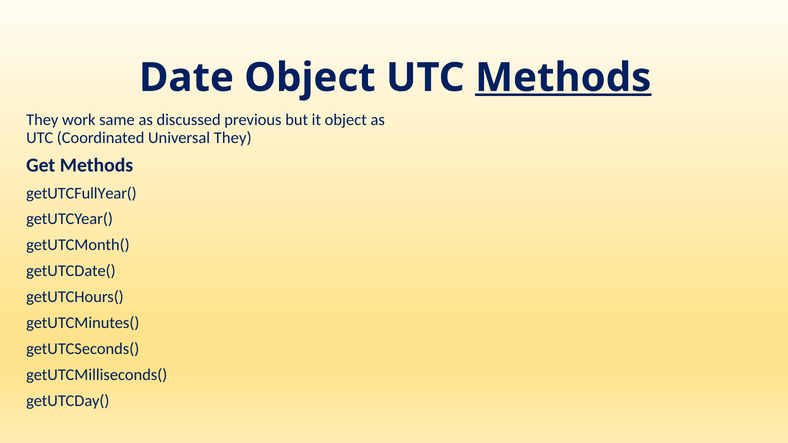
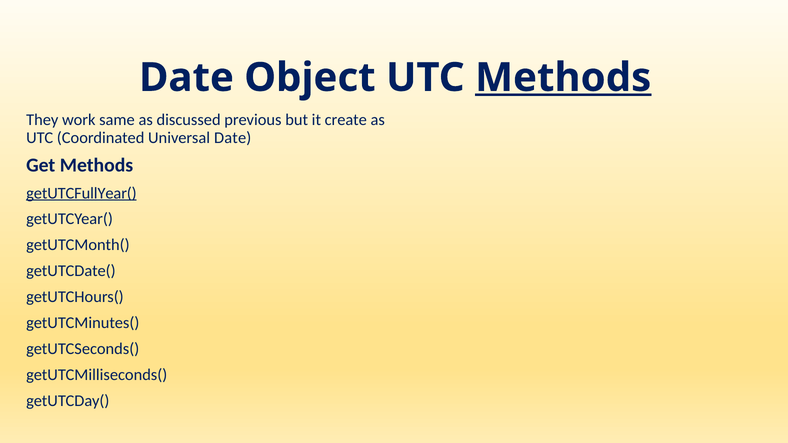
it object: object -> create
Universal They: They -> Date
getUTCFullYear( underline: none -> present
